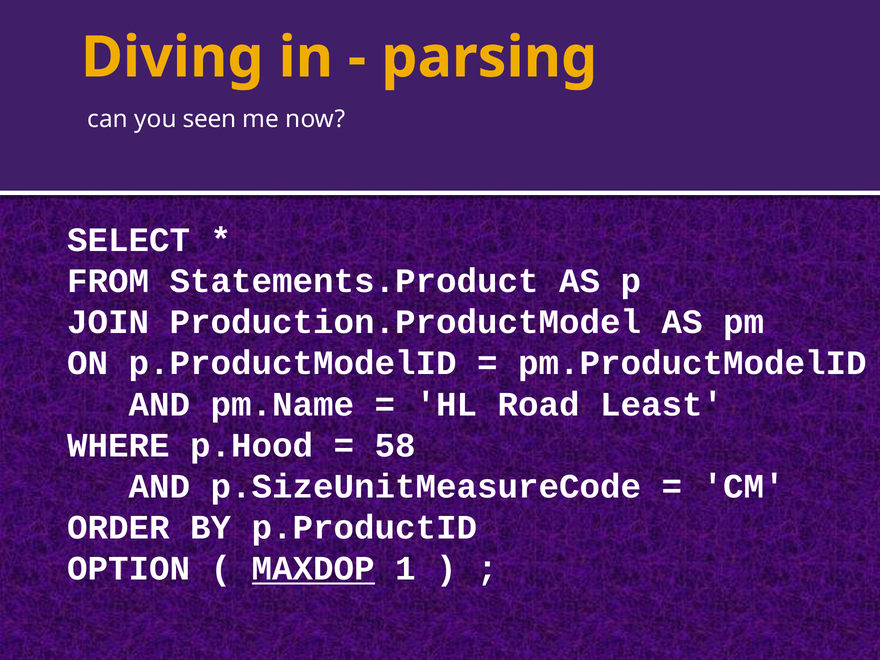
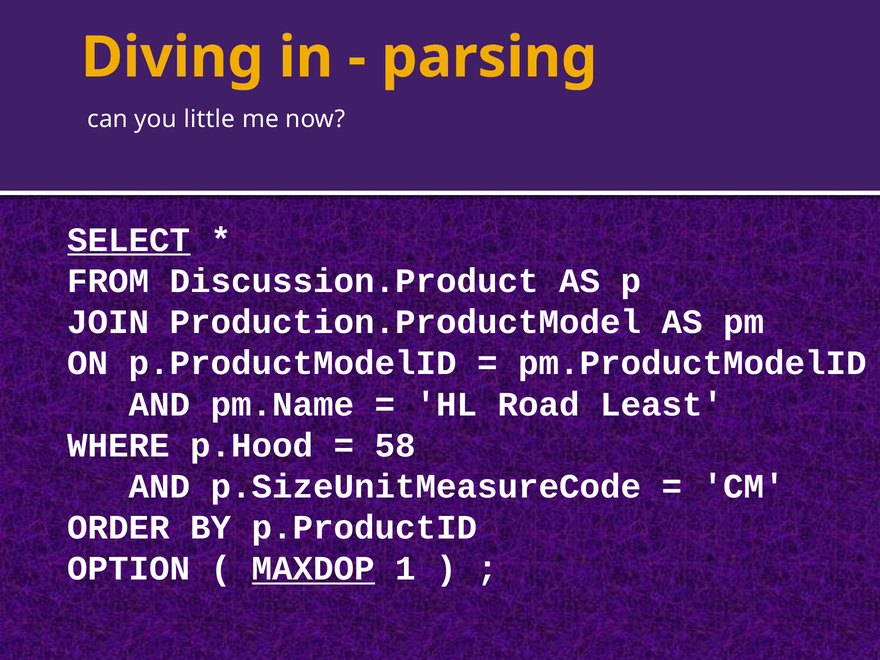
seen: seen -> little
SELECT underline: none -> present
Statements.Product: Statements.Product -> Discussion.Product
